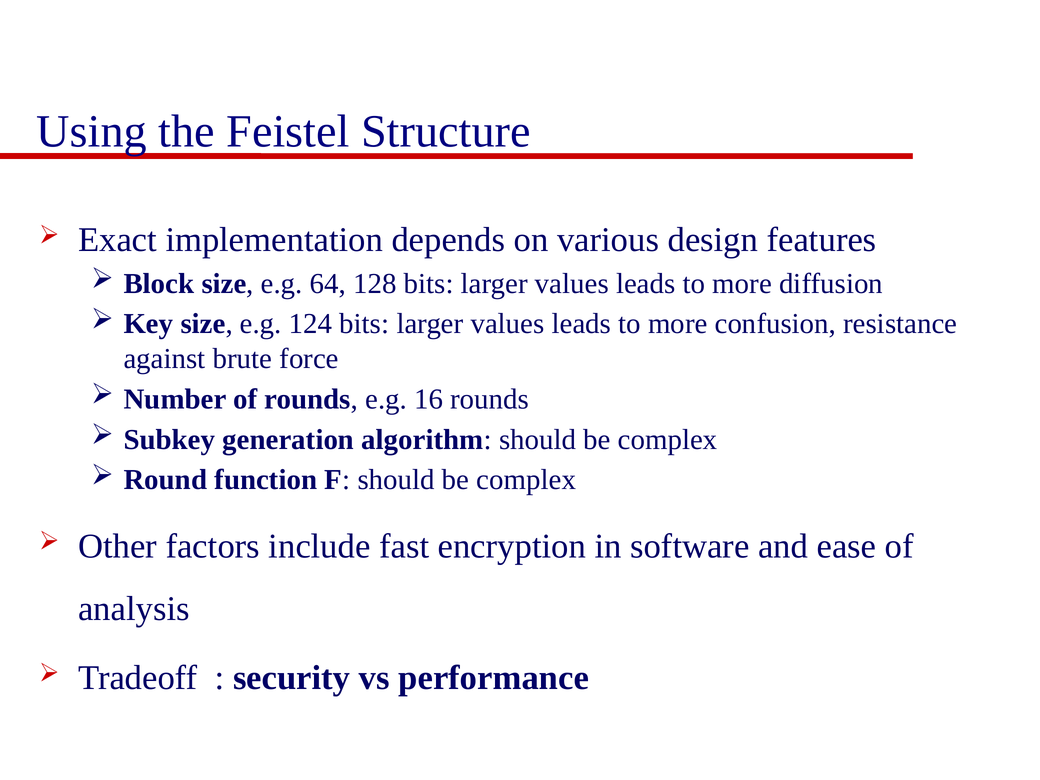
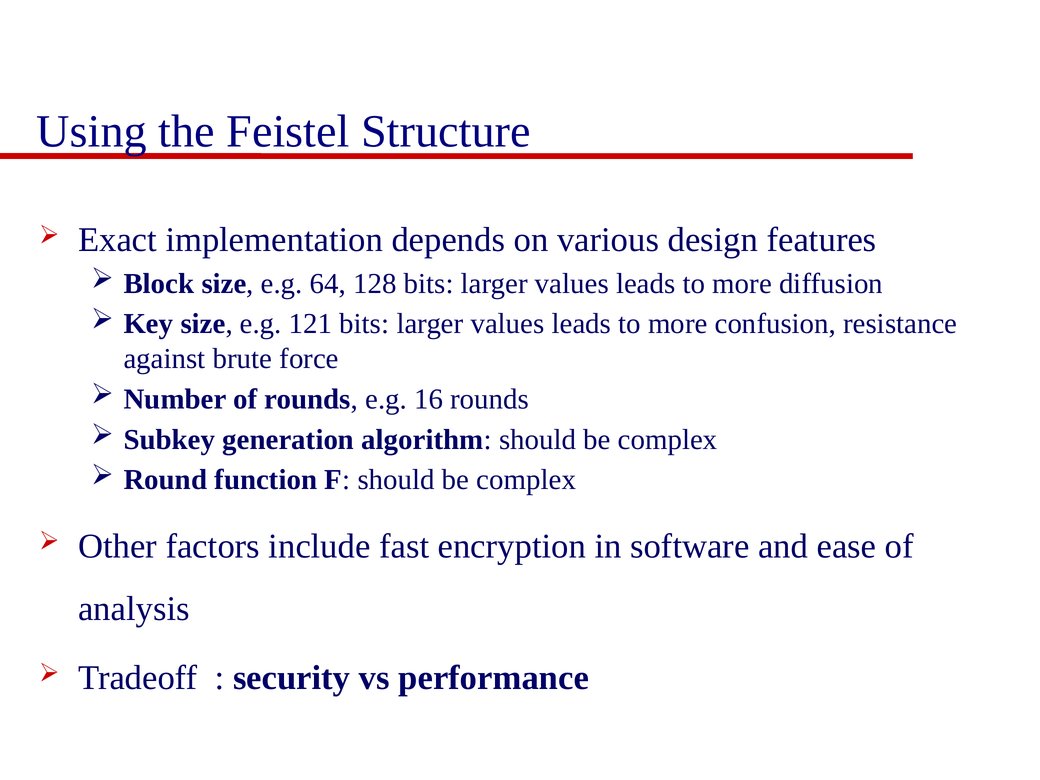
124: 124 -> 121
